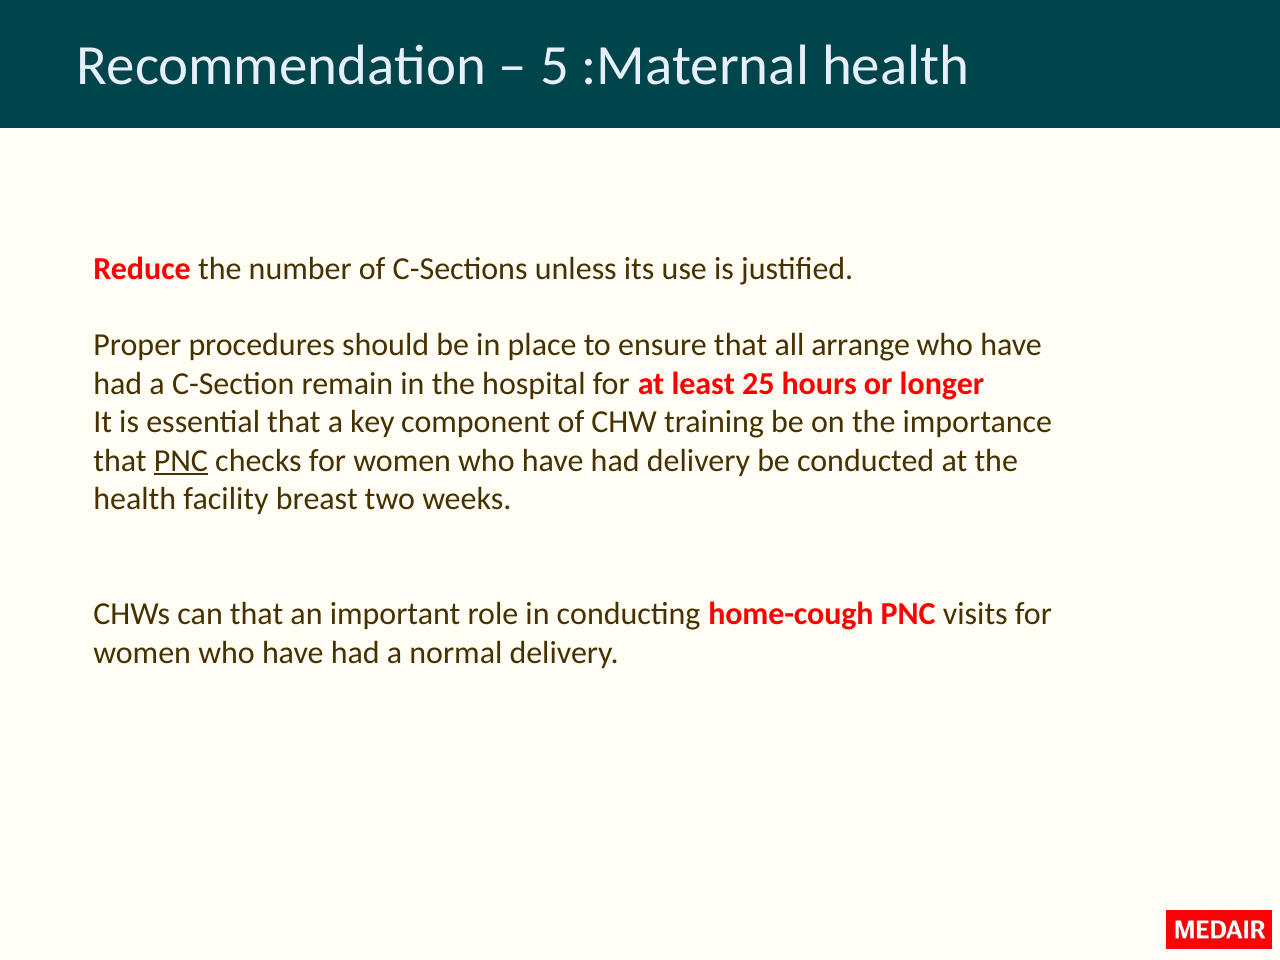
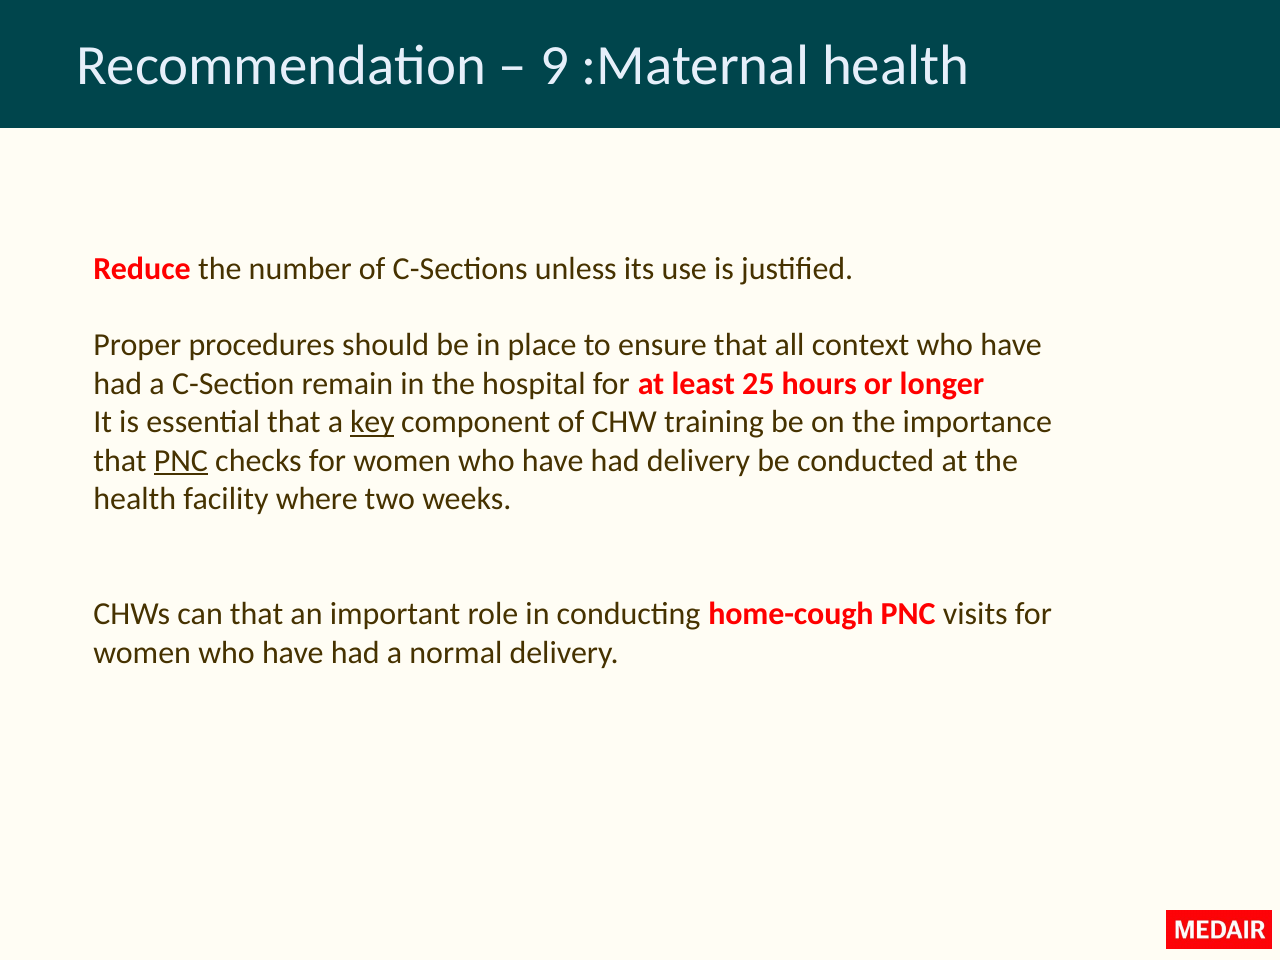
5: 5 -> 9
arrange: arrange -> context
key underline: none -> present
breast: breast -> where
